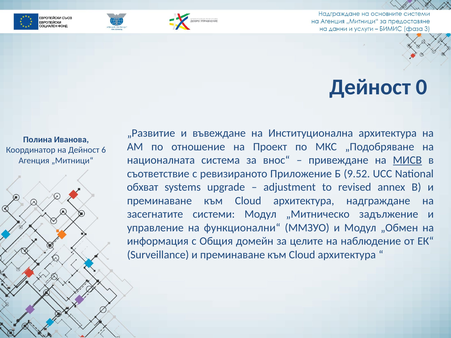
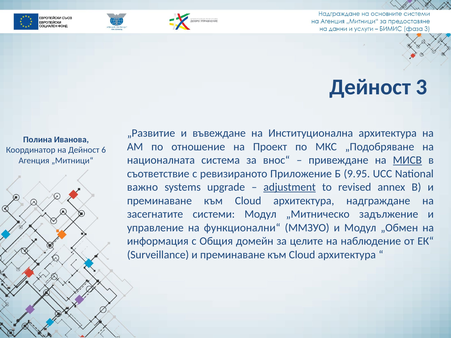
0: 0 -> 3
9.52: 9.52 -> 9.95
обхват: обхват -> важно
adjustment underline: none -> present
